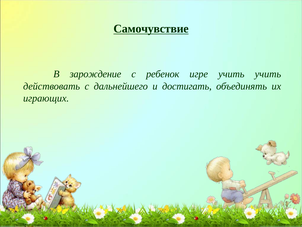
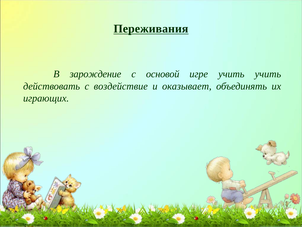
Самочувствие: Самочувствие -> Переживания
ребенок: ребенок -> основой
дальнейшего: дальнейшего -> воздействие
достигать: достигать -> оказывает
